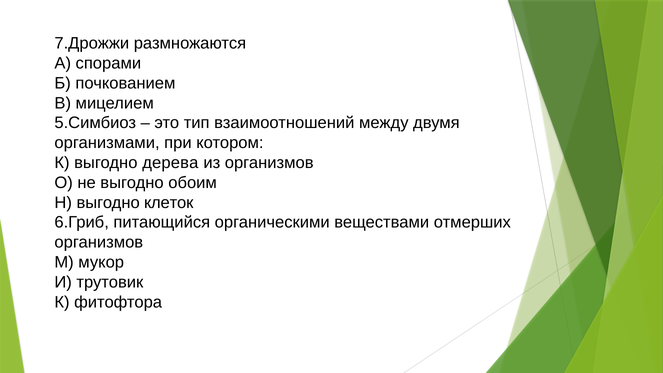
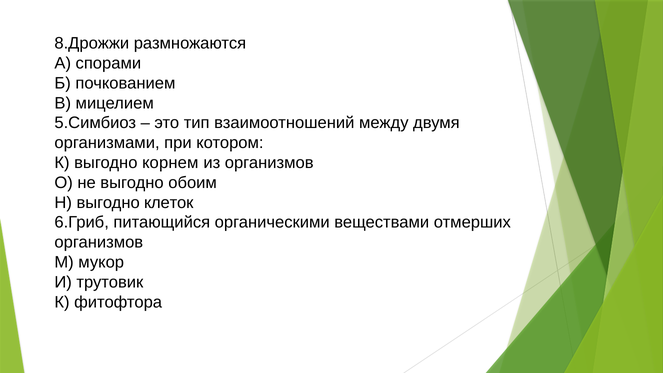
7.Дрожжи: 7.Дрожжи -> 8.Дрожжи
дерева: дерева -> корнем
